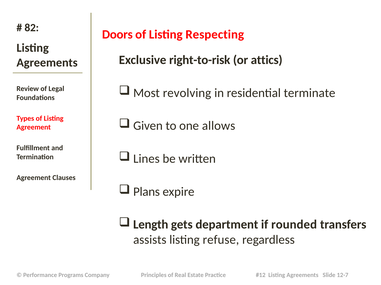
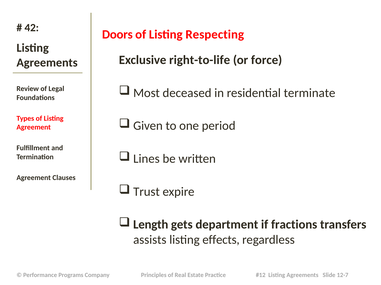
82: 82 -> 42
right-to-risk: right-to-risk -> right-to-life
attics: attics -> force
revolving: revolving -> deceased
allows: allows -> period
Plans: Plans -> Trust
rounded: rounded -> fractions
refuse: refuse -> effects
